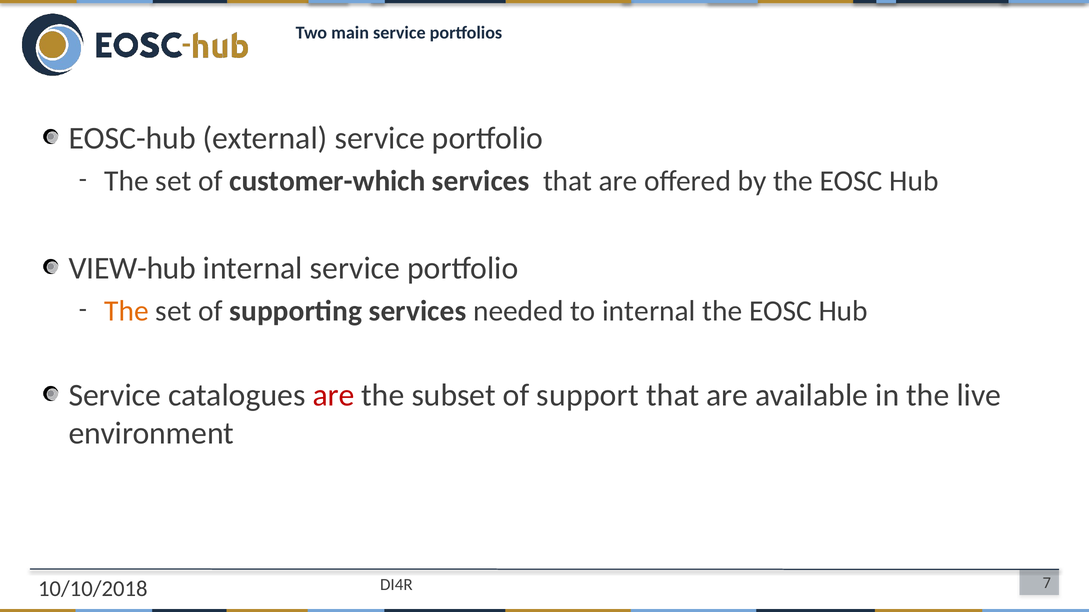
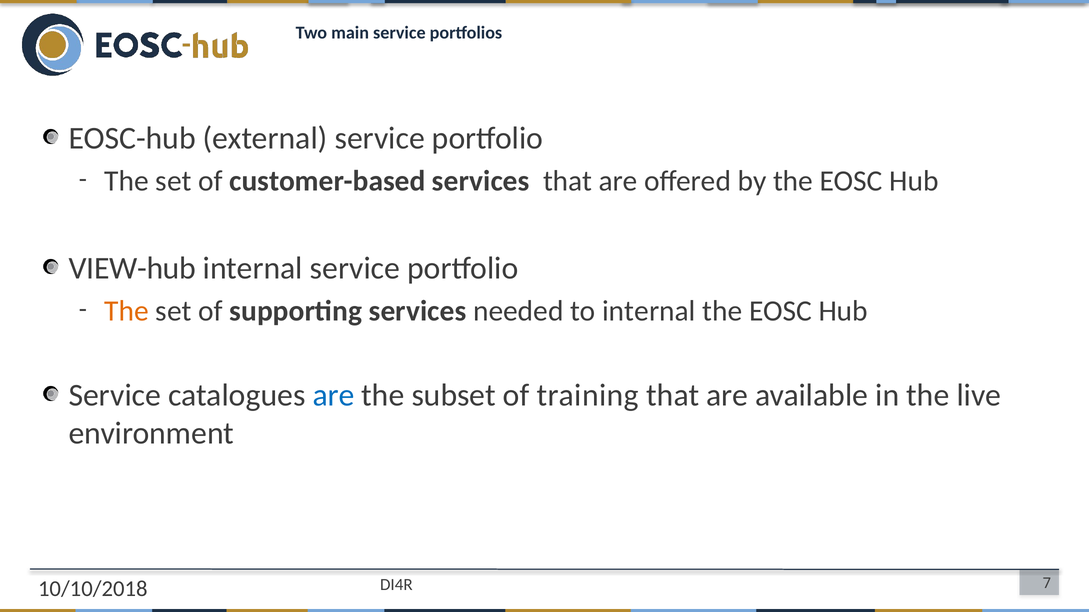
customer-which: customer-which -> customer-based
are at (334, 396) colour: red -> blue
support: support -> training
